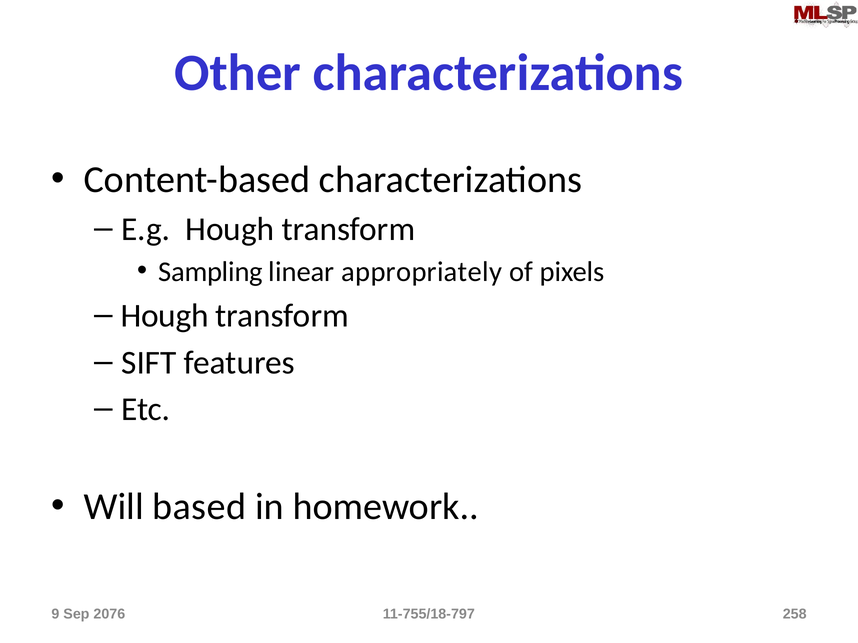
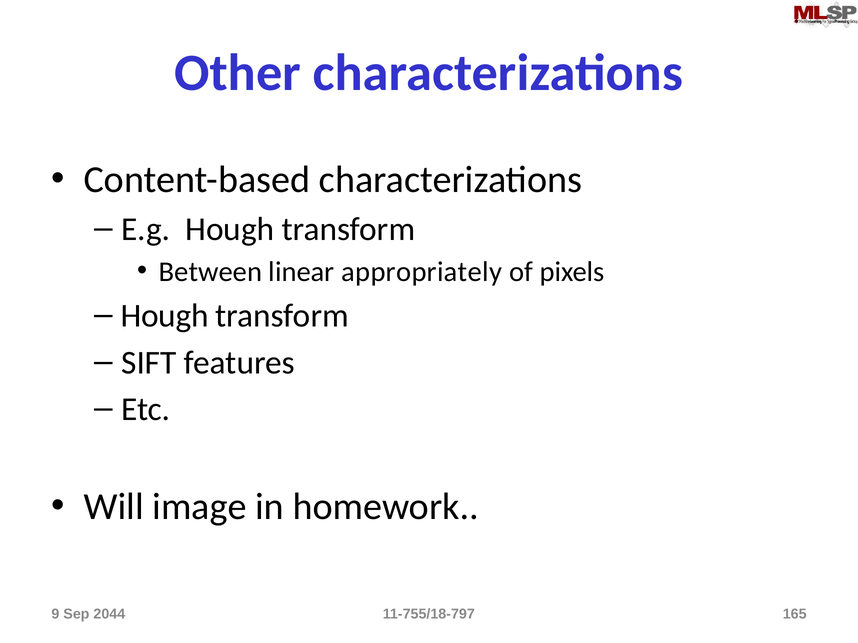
Sampling: Sampling -> Between
based: based -> image
2076: 2076 -> 2044
258: 258 -> 165
